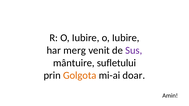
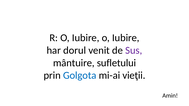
merg: merg -> dorul
Golgota colour: orange -> blue
doar: doar -> vieţii
